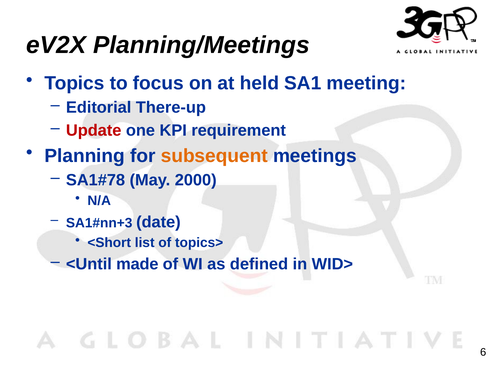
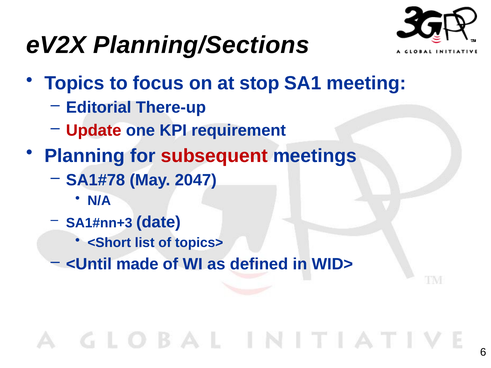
Planning/Meetings: Planning/Meetings -> Planning/Sections
held: held -> stop
subsequent colour: orange -> red
2000: 2000 -> 2047
